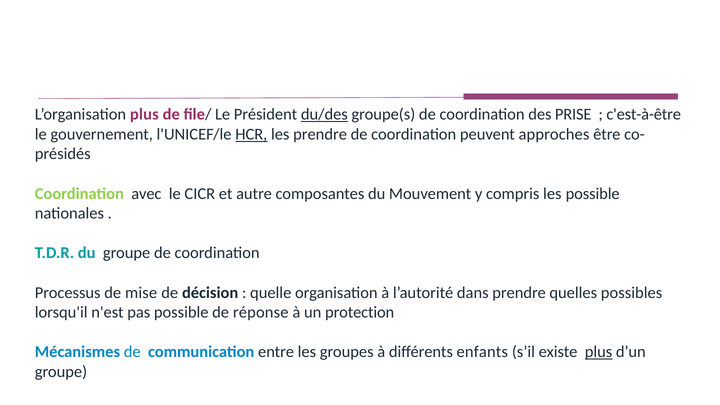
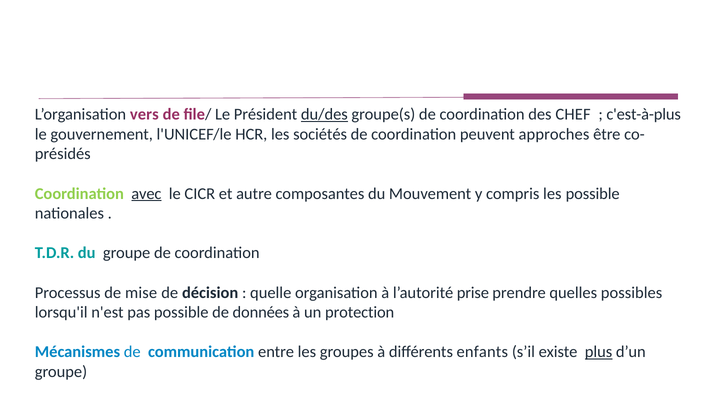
L’organisation plus: plus -> vers
PRISE: PRISE -> CHEF
c'est-à-être: c'est-à-être -> c'est-à-plus
HCR underline: present -> none
les prendre: prendre -> sociétés
avec underline: none -> present
dans: dans -> prise
réponse: réponse -> données
